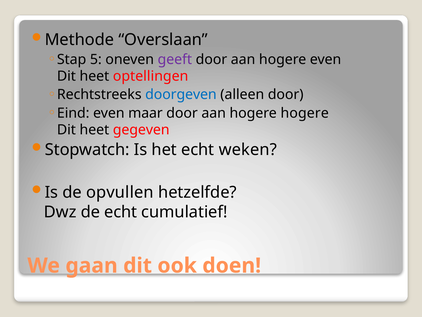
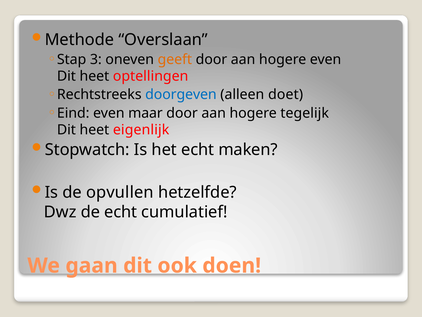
5: 5 -> 3
geeft colour: purple -> orange
alleen door: door -> doet
hogere hogere: hogere -> tegelijk
gegeven: gegeven -> eigenlijk
weken: weken -> maken
